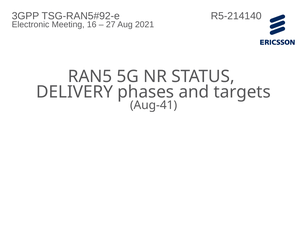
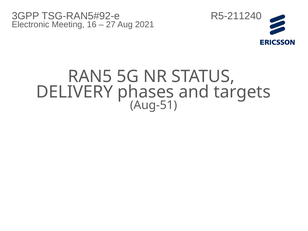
R5-214140: R5-214140 -> R5-211240
Aug-41: Aug-41 -> Aug-51
